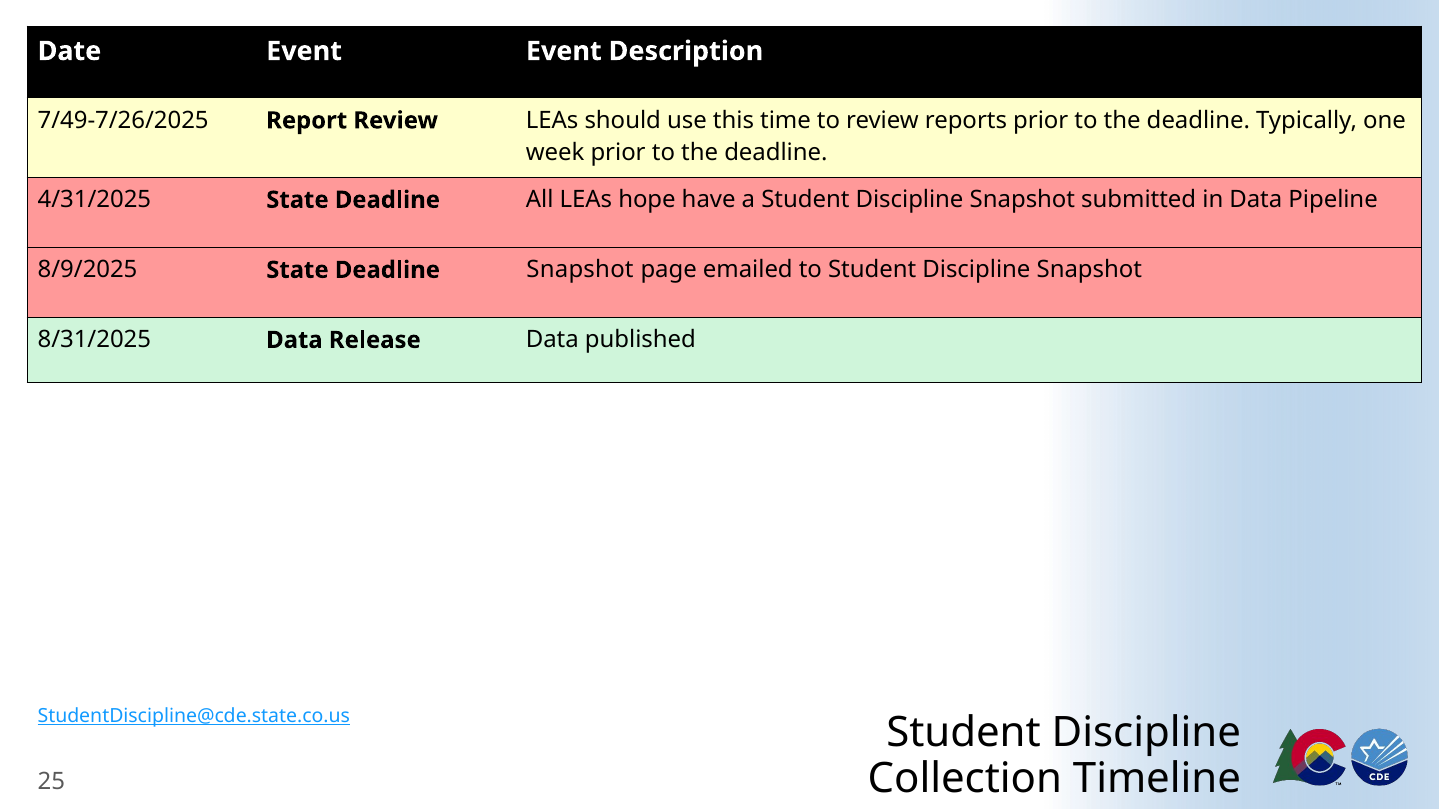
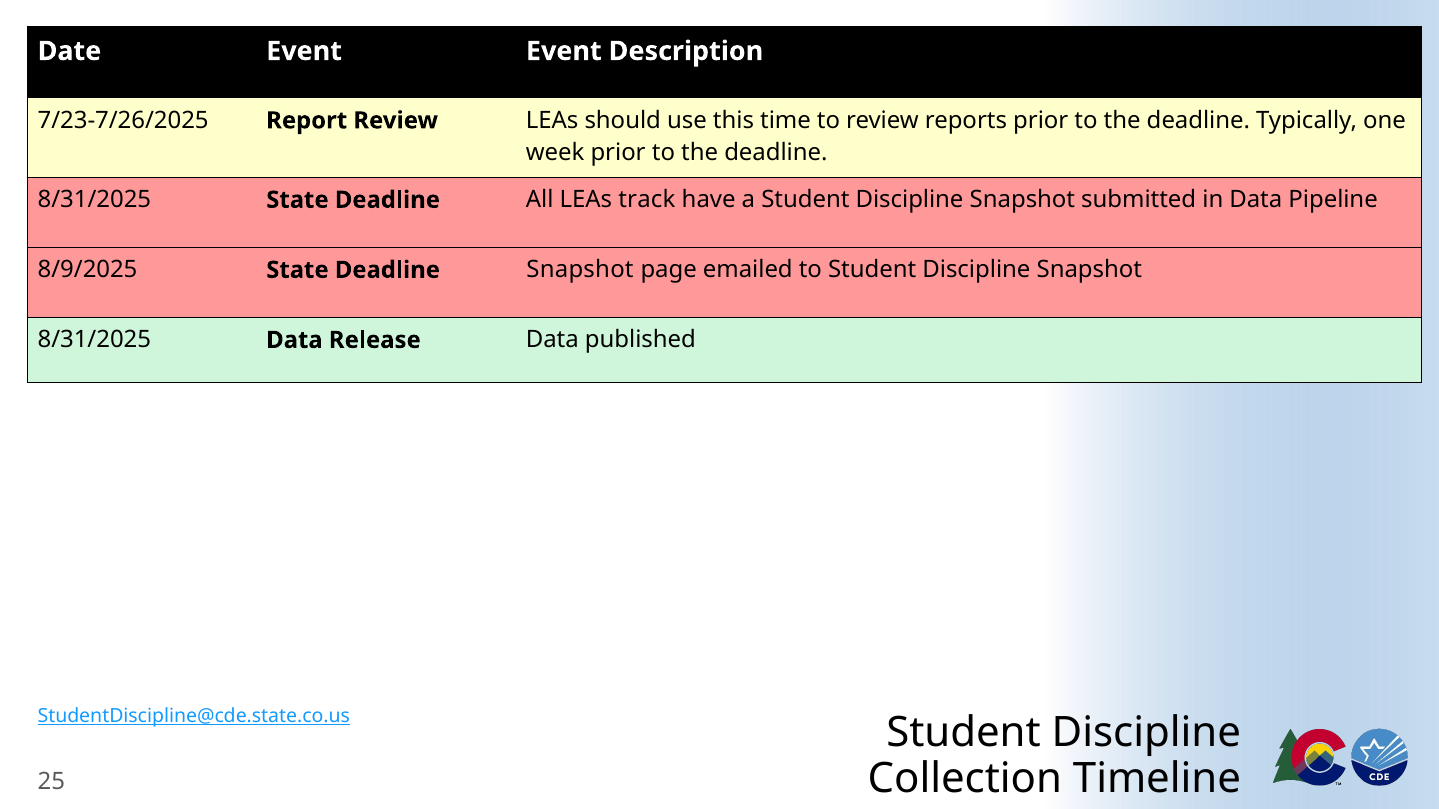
7/49-7/26/2025: 7/49-7/26/2025 -> 7/23-7/26/2025
4/31/2025 at (94, 200): 4/31/2025 -> 8/31/2025
hope: hope -> track
